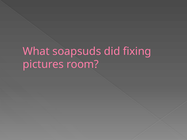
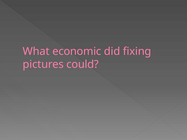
soapsuds: soapsuds -> economic
room: room -> could
